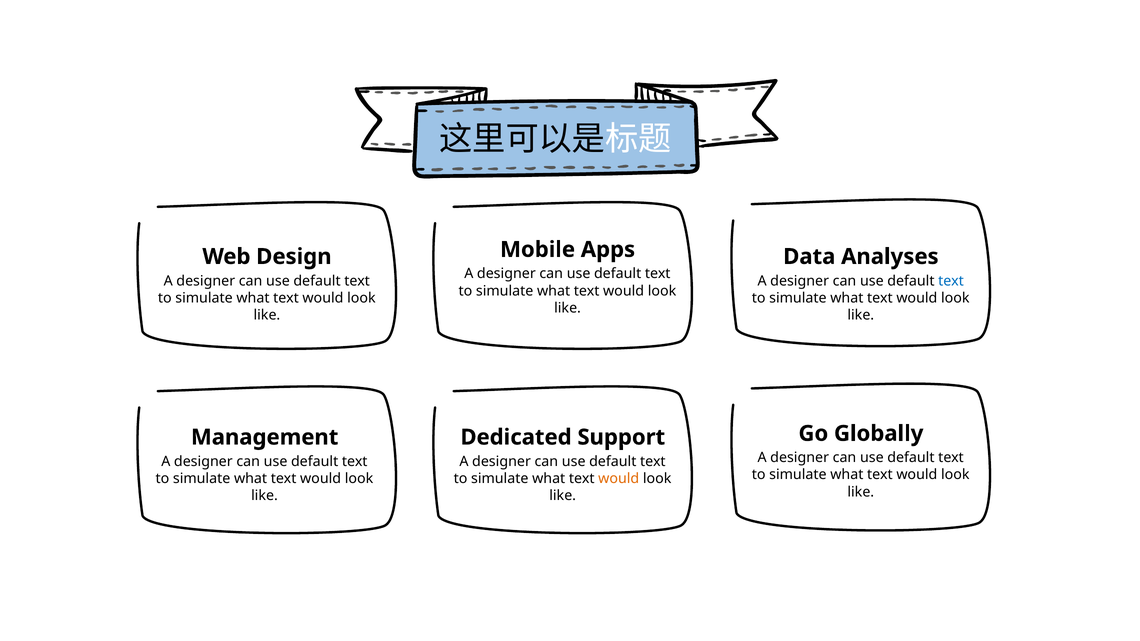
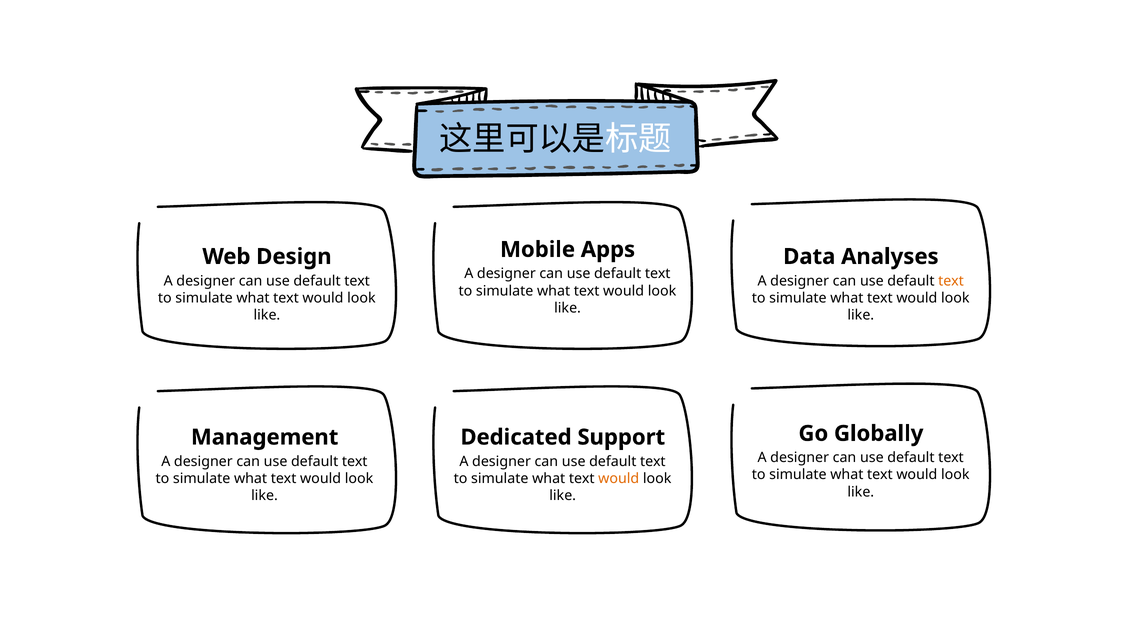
text at (951, 281) colour: blue -> orange
